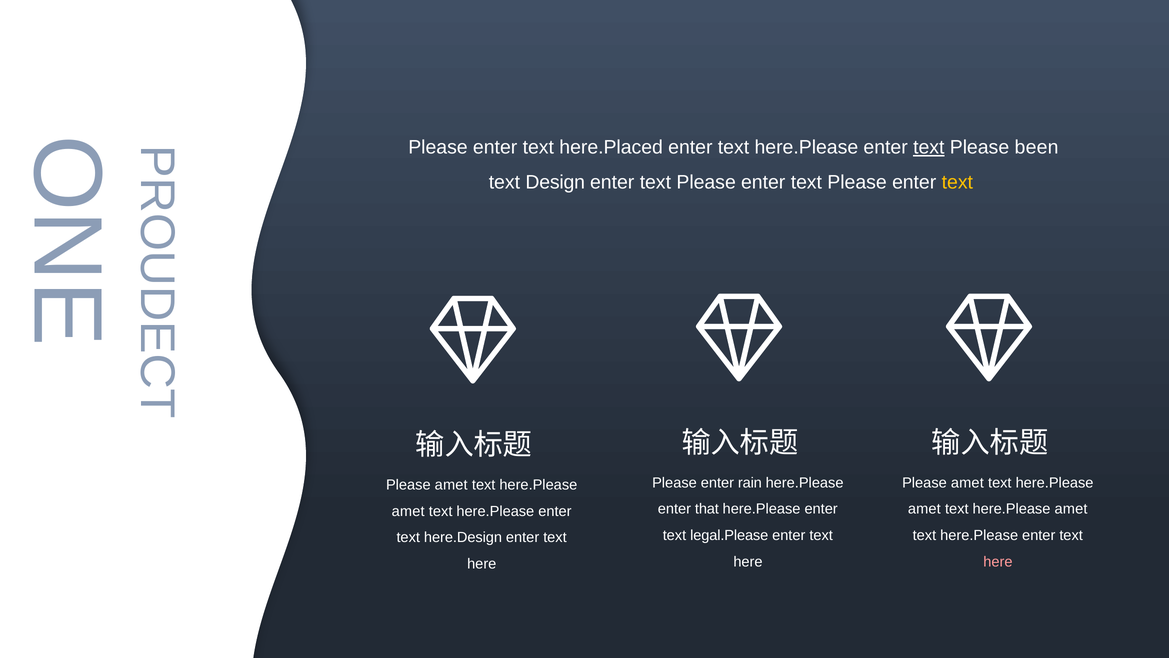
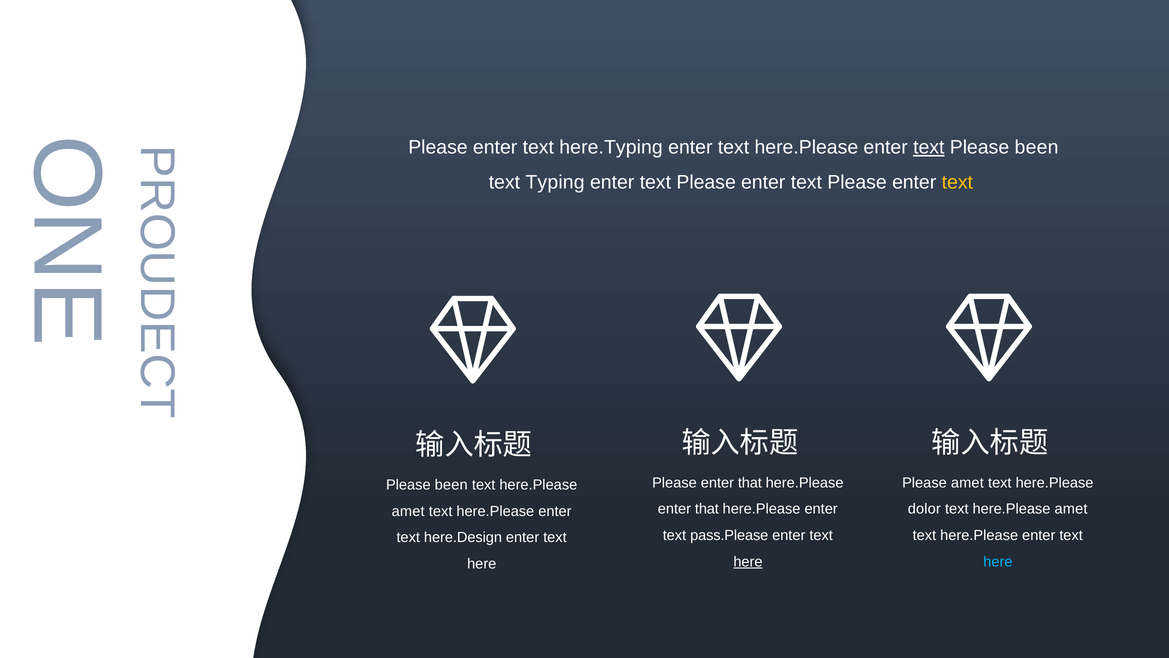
here.Placed: here.Placed -> here.Typing
Design: Design -> Typing
Please enter rain: rain -> that
amet at (451, 485): amet -> been
amet at (924, 509): amet -> dolor
legal.Please: legal.Please -> pass.Please
here at (748, 561) underline: none -> present
here at (998, 561) colour: pink -> light blue
